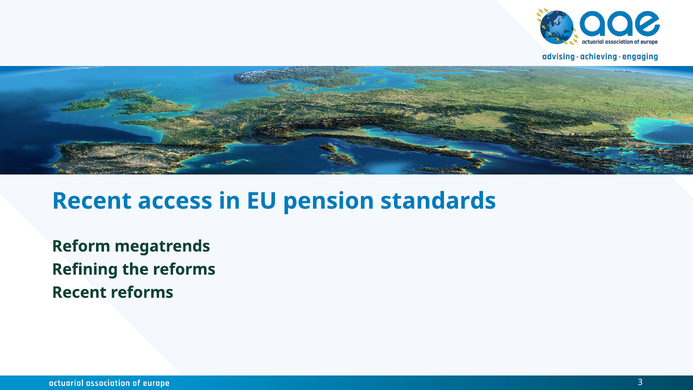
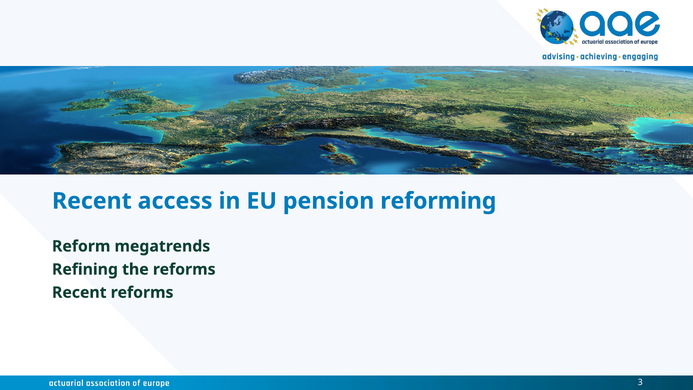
standards: standards -> reforming
